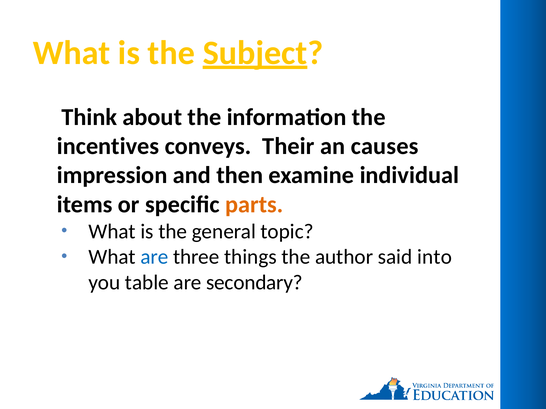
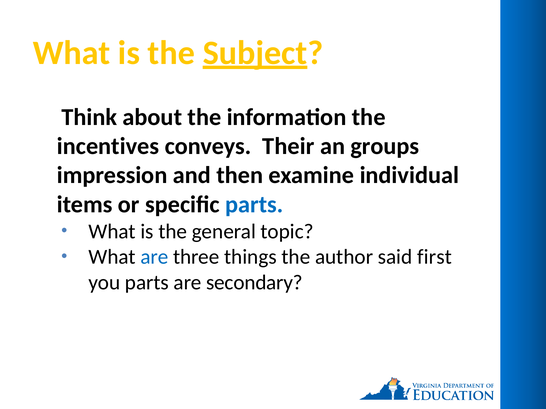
causes: causes -> groups
parts at (254, 205) colour: orange -> blue
into: into -> first
you table: table -> parts
